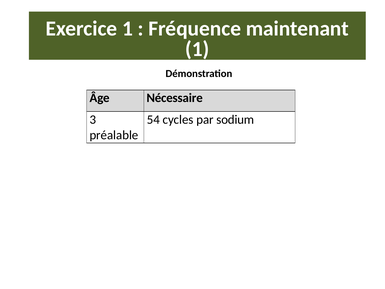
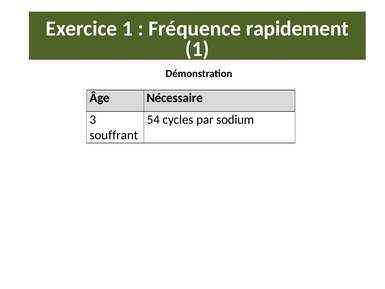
maintenant: maintenant -> rapidement
préalable: préalable -> souffrant
